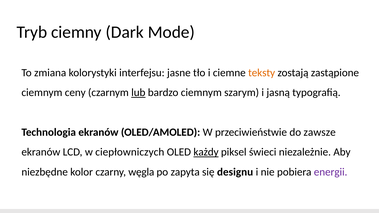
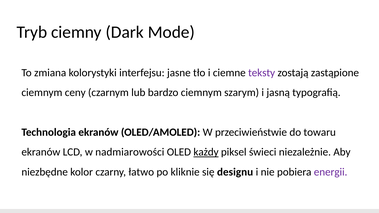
teksty colour: orange -> purple
lub underline: present -> none
zawsze: zawsze -> towaru
ciepłowniczych: ciepłowniczych -> nadmiarowości
węgla: węgla -> łatwo
zapyta: zapyta -> kliknie
